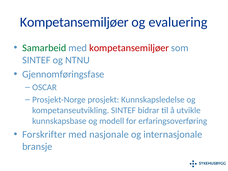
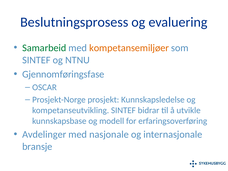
Kompetansemiljøer at (74, 22): Kompetansemiljøer -> Beslutningsprosess
kompetansemiljøer at (129, 48) colour: red -> orange
Forskrifter: Forskrifter -> Avdelinger
